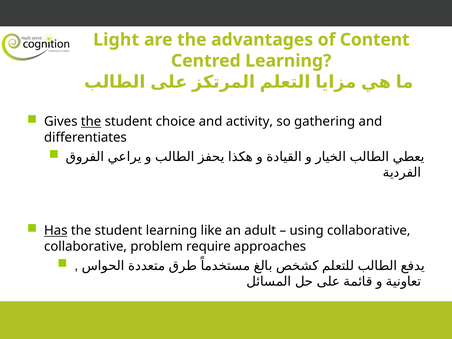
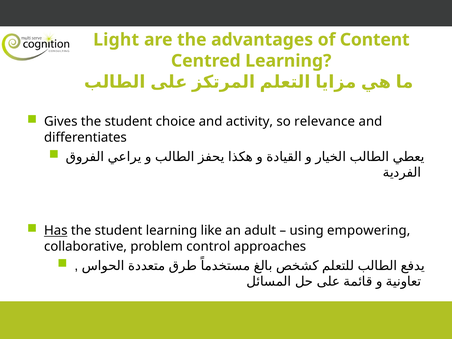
the at (91, 122) underline: present -> none
gathering: gathering -> relevance
using collaborative: collaborative -> empowering
require: require -> control
